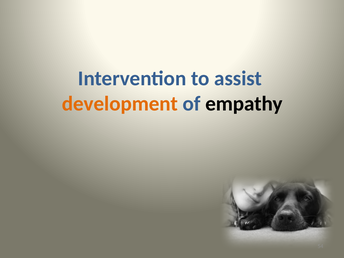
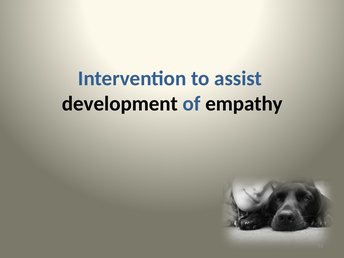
development colour: orange -> black
